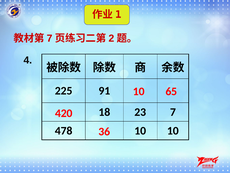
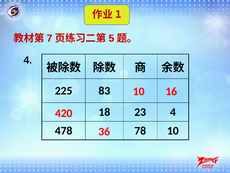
2: 2 -> 5
91: 91 -> 83
65: 65 -> 16
23 7: 7 -> 4
478 10: 10 -> 78
